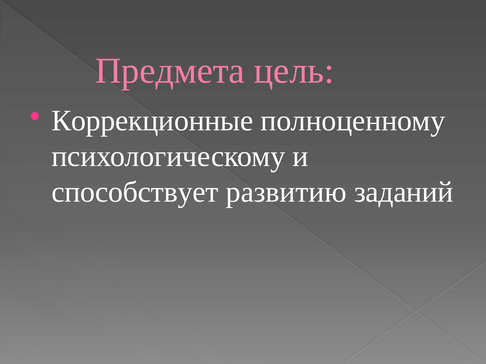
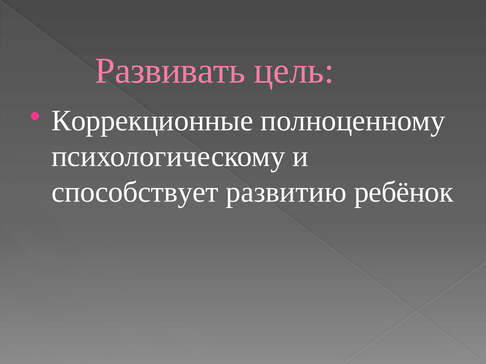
Предмета: Предмета -> Развивать
заданий: заданий -> ребёнок
